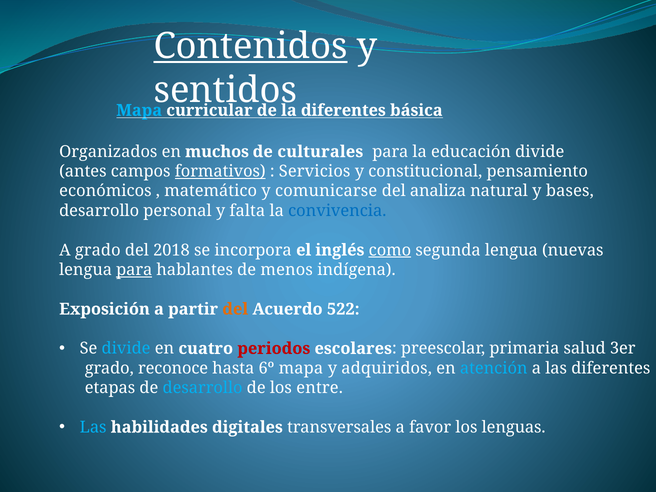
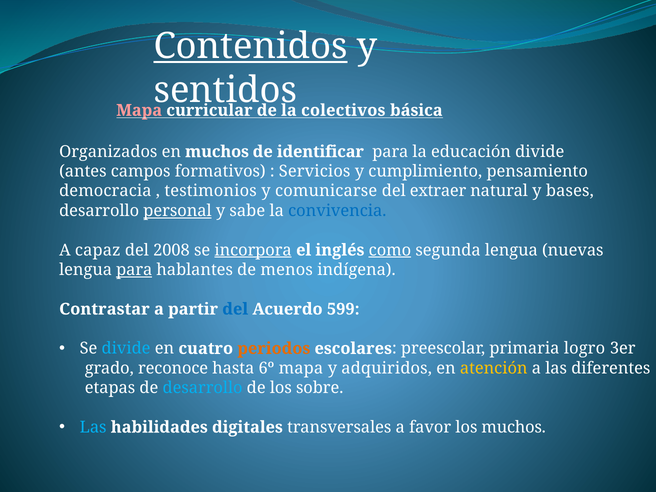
Mapa at (139, 110) colour: light blue -> pink
diferentes at (343, 110): diferentes -> colectivos
culturales: culturales -> identificar
formativos underline: present -> none
constitucional: constitucional -> cumplimiento
económicos: económicos -> democracia
matemático: matemático -> testimonios
analiza: analiza -> extraer
personal underline: none -> present
falta: falta -> sabe
A grado: grado -> capaz
2018: 2018 -> 2008
incorpora underline: none -> present
Exposición: Exposición -> Contrastar
del at (235, 309) colour: orange -> blue
522: 522 -> 599
periodos colour: red -> orange
salud: salud -> logro
atención colour: light blue -> yellow
entre: entre -> sobre
los lenguas: lenguas -> muchos
